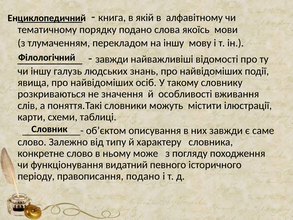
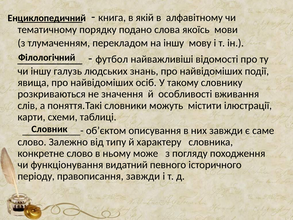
завжди at (112, 59): завжди -> футбол
правописання подано: подано -> завжди
